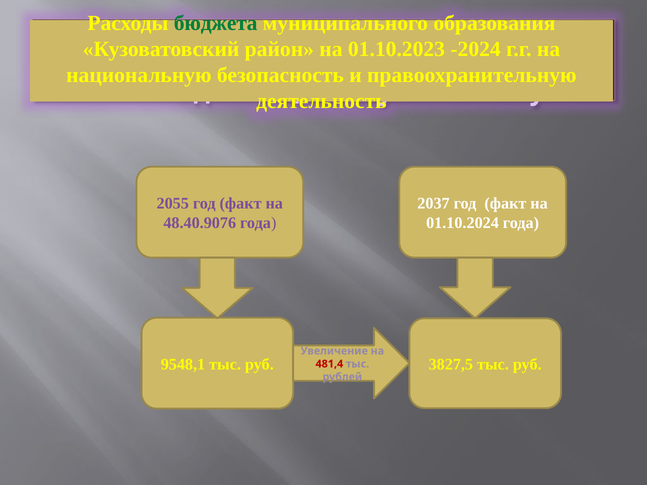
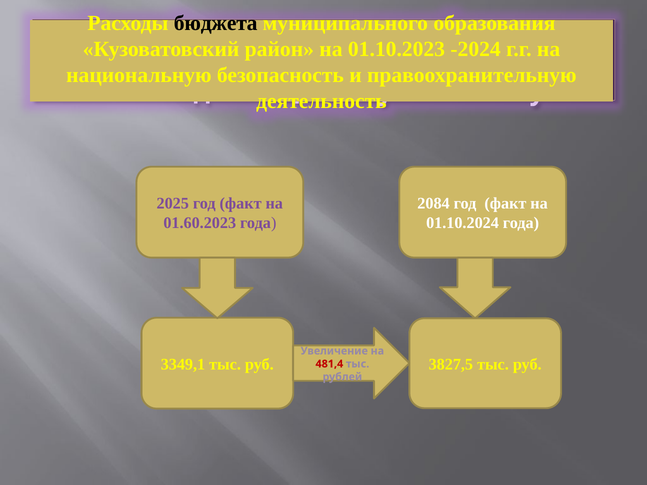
бюджета at (216, 23) colour: green -> black
2055: 2055 -> 2025
2037: 2037 -> 2084
48.40.9076: 48.40.9076 -> 01.60.2023
9548,1: 9548,1 -> 3349,1
